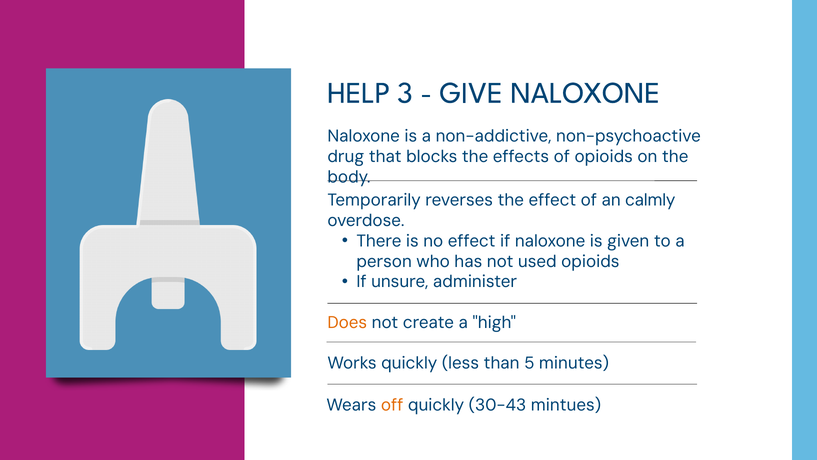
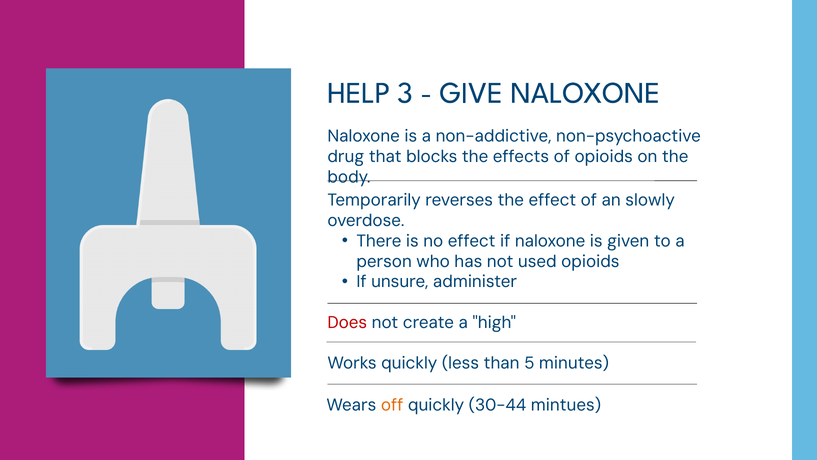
calmly: calmly -> slowly
Does colour: orange -> red
30-43: 30-43 -> 30-44
